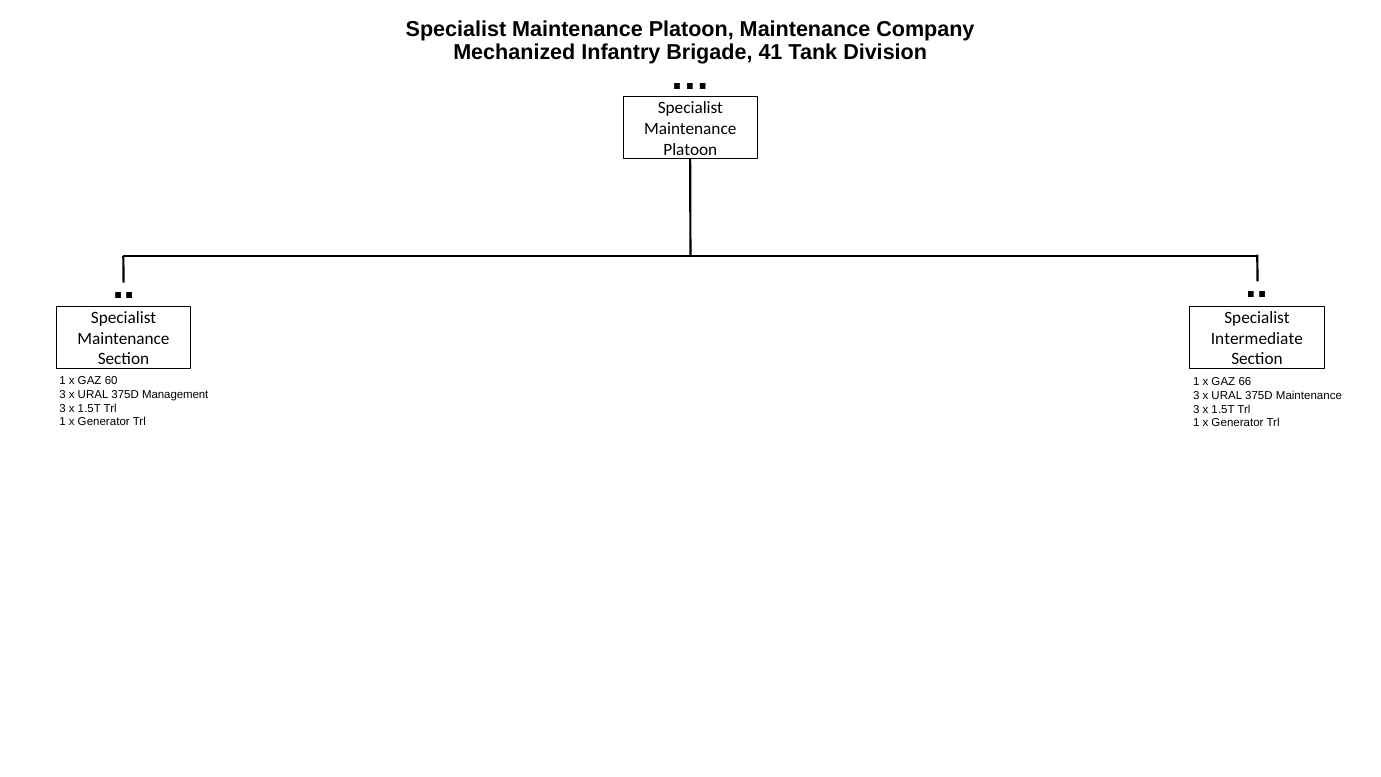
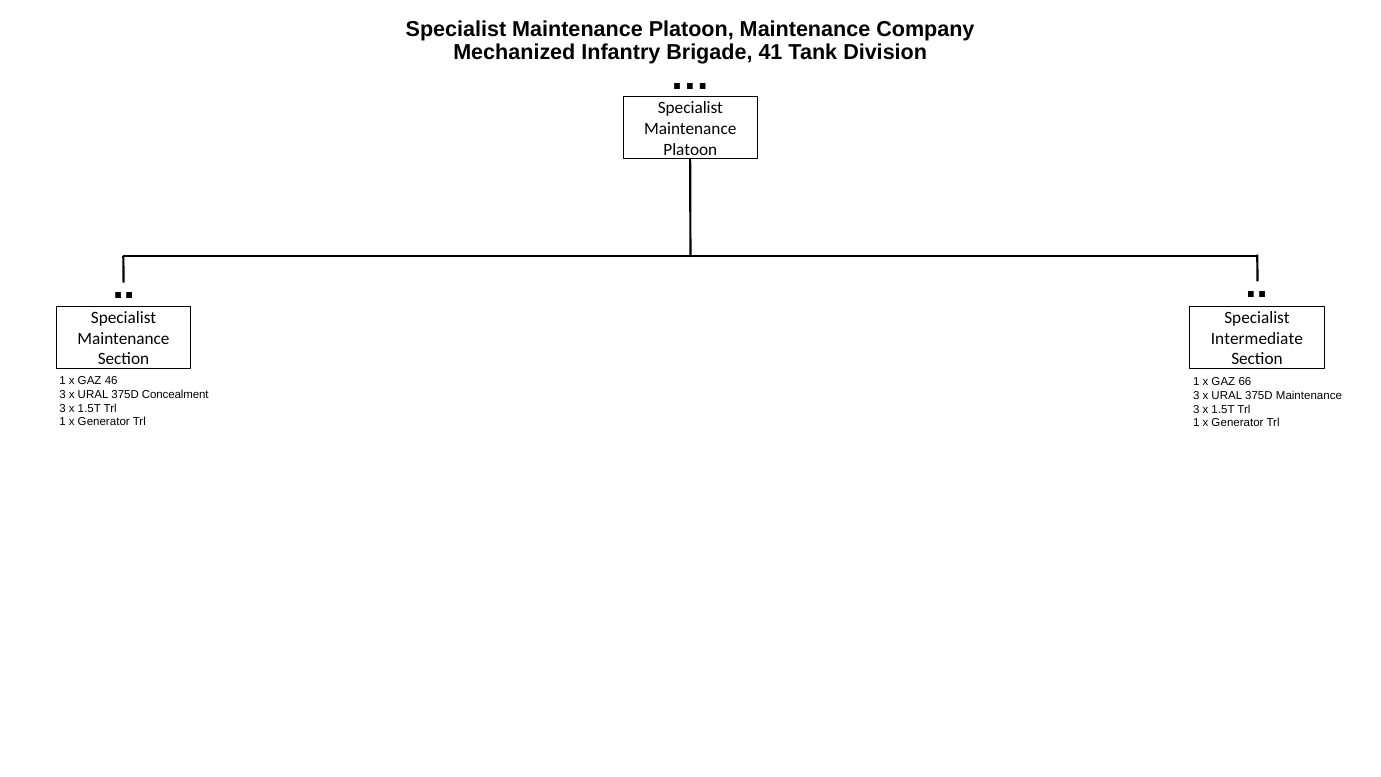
60: 60 -> 46
Management: Management -> Concealment
